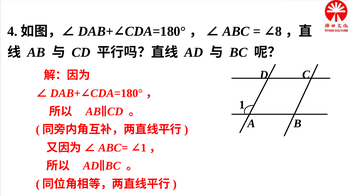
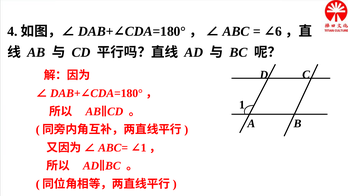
8: 8 -> 6
